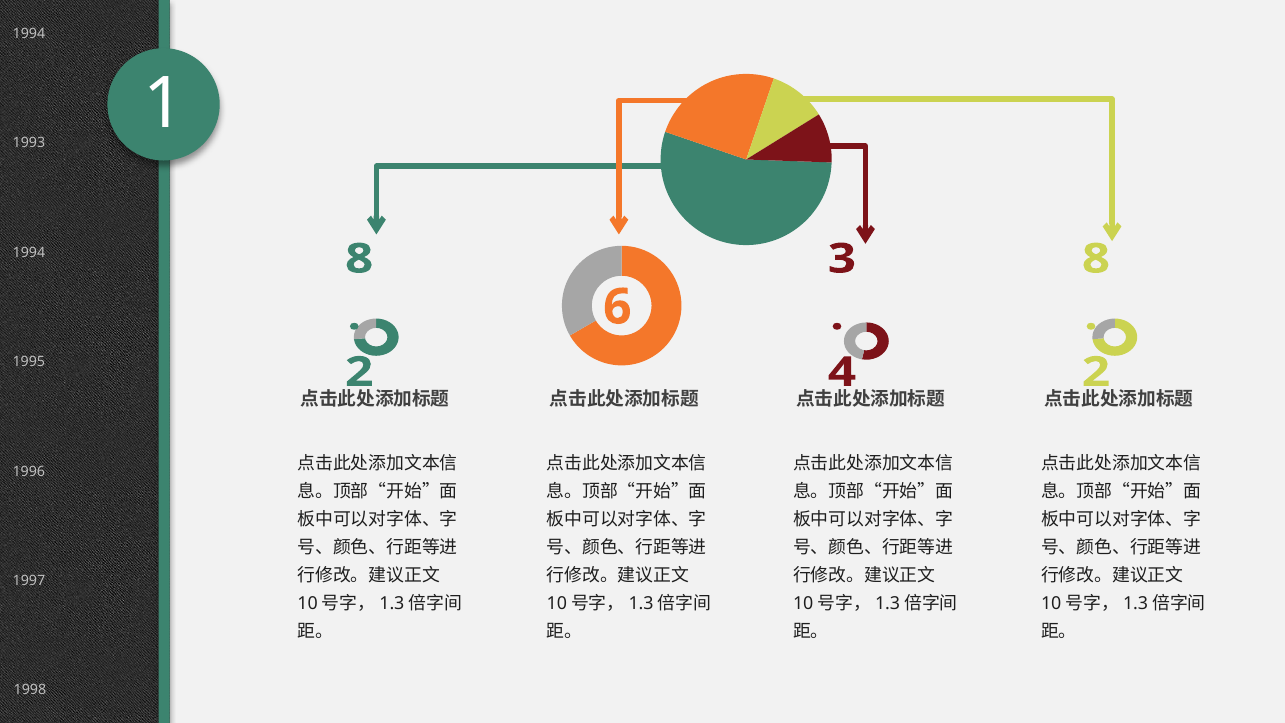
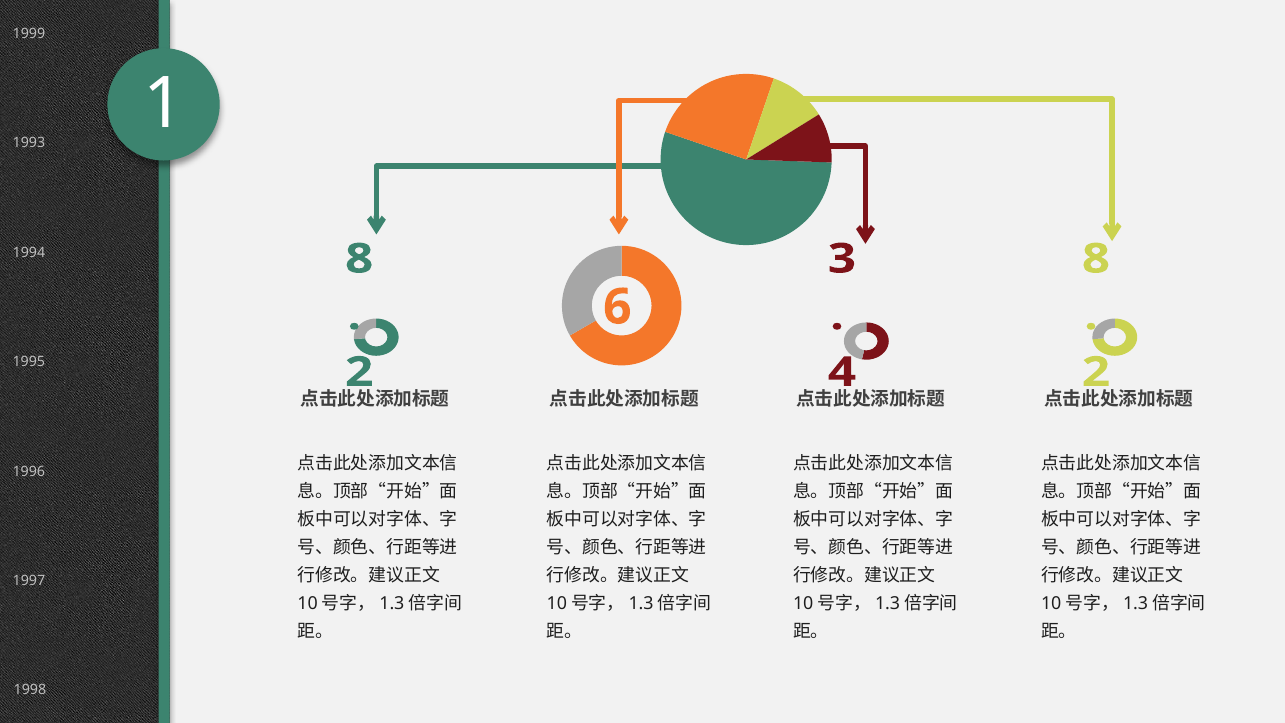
1994 at (29, 34): 1994 -> 1999
